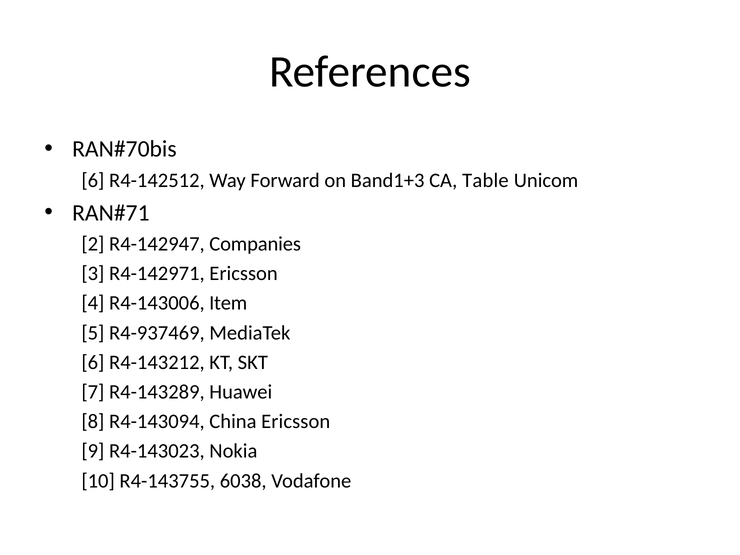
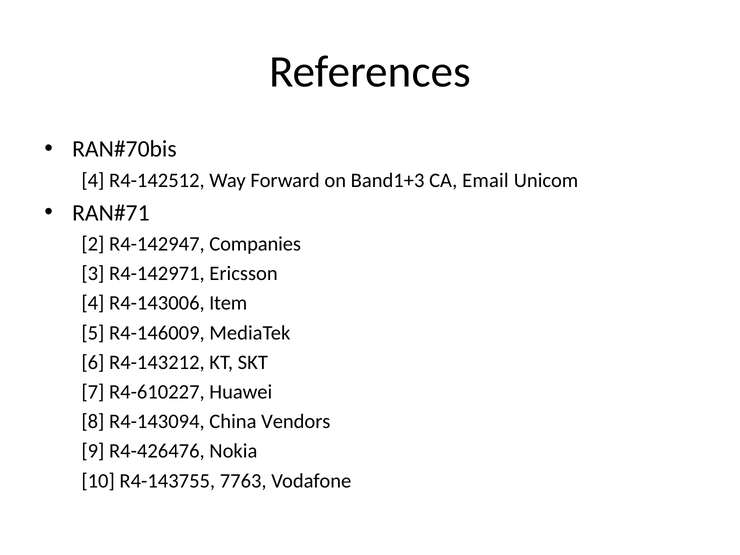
6 at (93, 180): 6 -> 4
Table: Table -> Email
R4-937469: R4-937469 -> R4-146009
R4-143289: R4-143289 -> R4-610227
China Ericsson: Ericsson -> Vendors
R4-143023: R4-143023 -> R4-426476
6038: 6038 -> 7763
